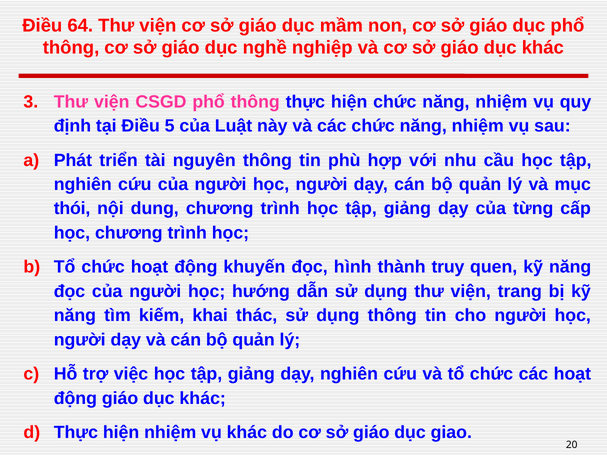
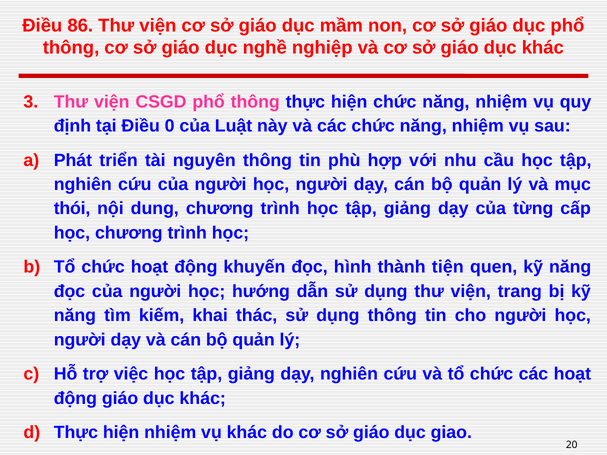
64: 64 -> 86
5: 5 -> 0
truy: truy -> tiện
